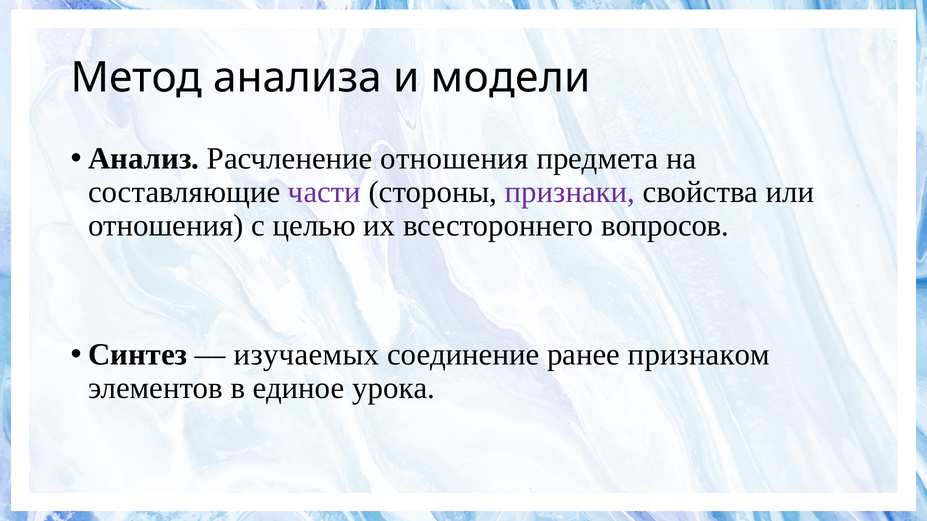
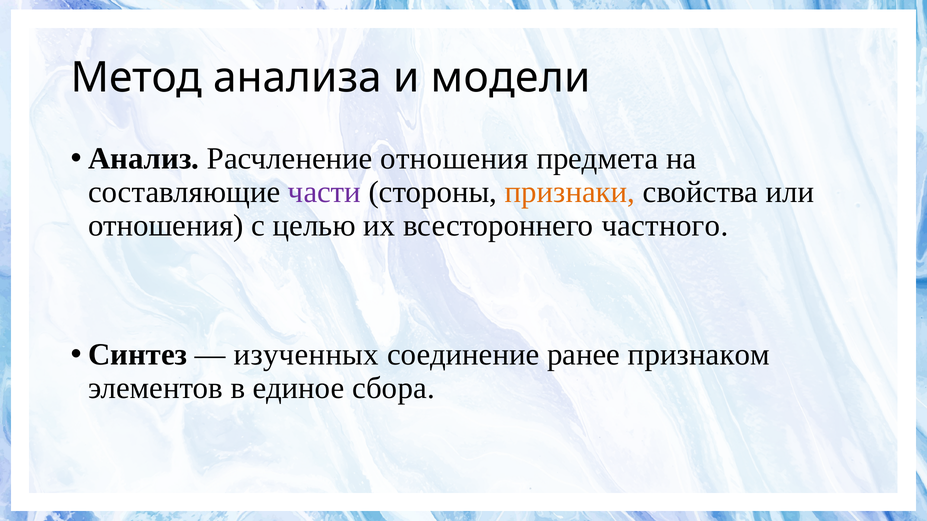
признаки colour: purple -> orange
вопросов: вопросов -> частного
изучаемых: изучаемых -> изученных
урока: урока -> сбора
